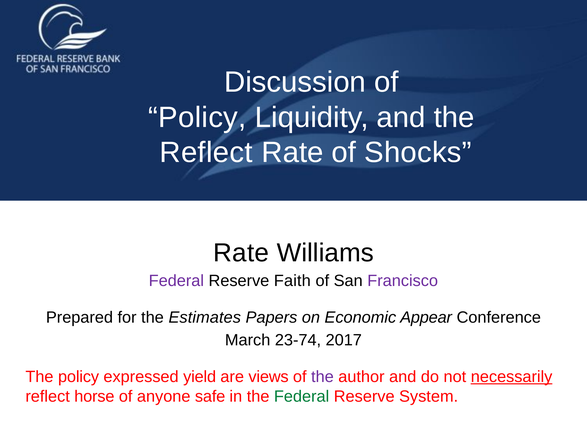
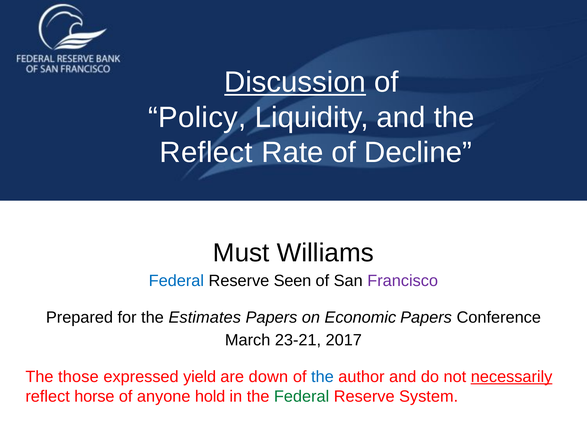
Discussion underline: none -> present
Shocks: Shocks -> Decline
Rate at (241, 253): Rate -> Must
Federal at (176, 281) colour: purple -> blue
Faith: Faith -> Seen
Economic Appear: Appear -> Papers
23-74: 23-74 -> 23-21
The policy: policy -> those
views: views -> down
the at (322, 377) colour: purple -> blue
safe: safe -> hold
